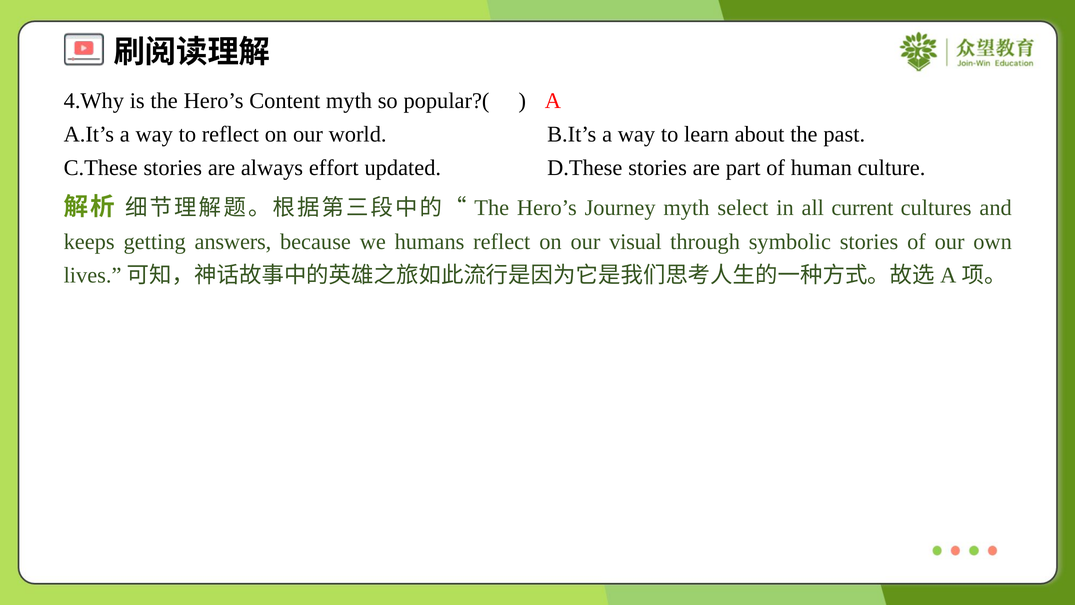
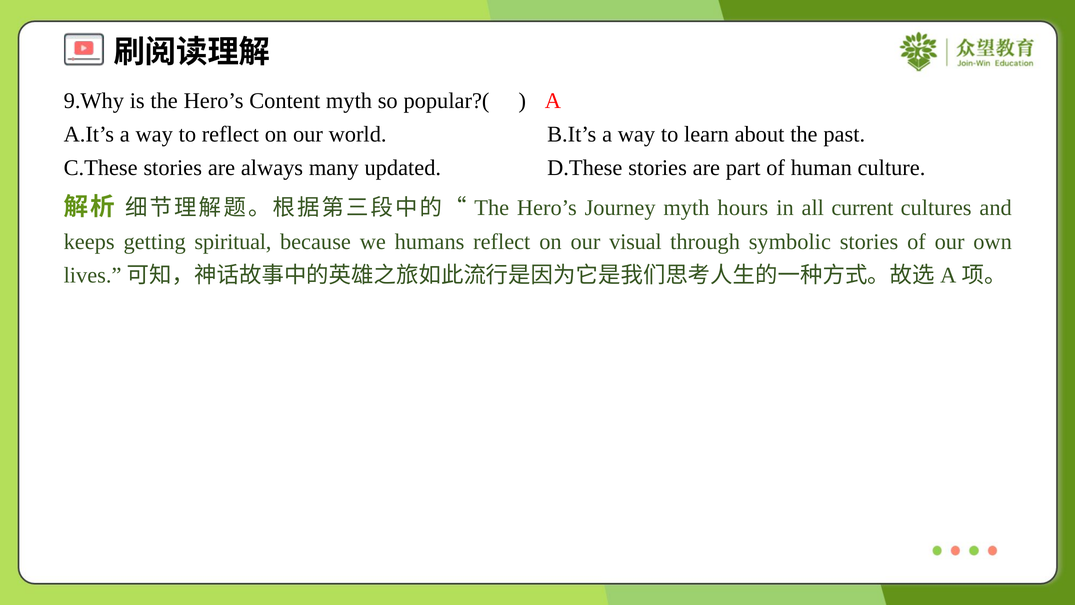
4.Why: 4.Why -> 9.Why
effort: effort -> many
select: select -> hours
answers: answers -> spiritual
